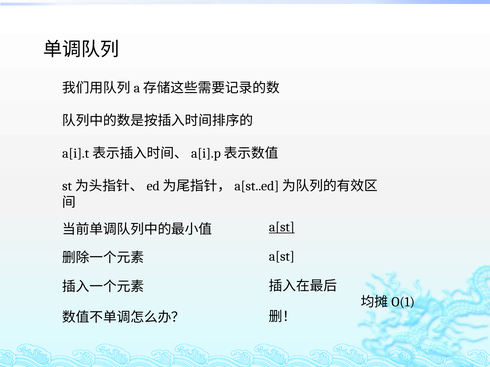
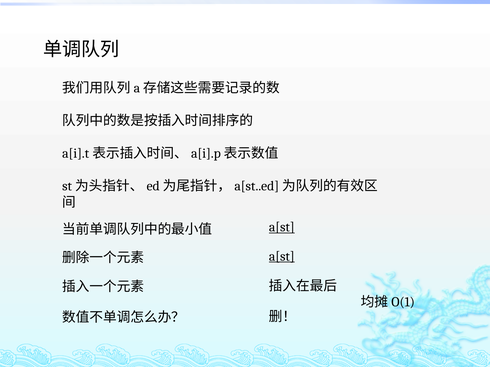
a[st at (282, 257) underline: none -> present
